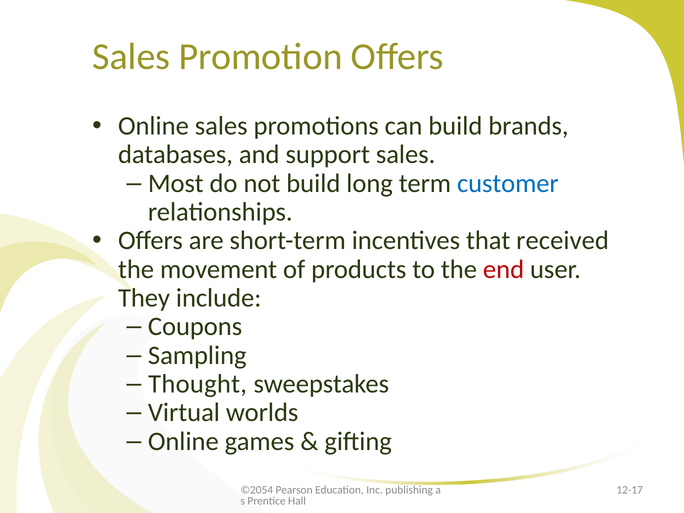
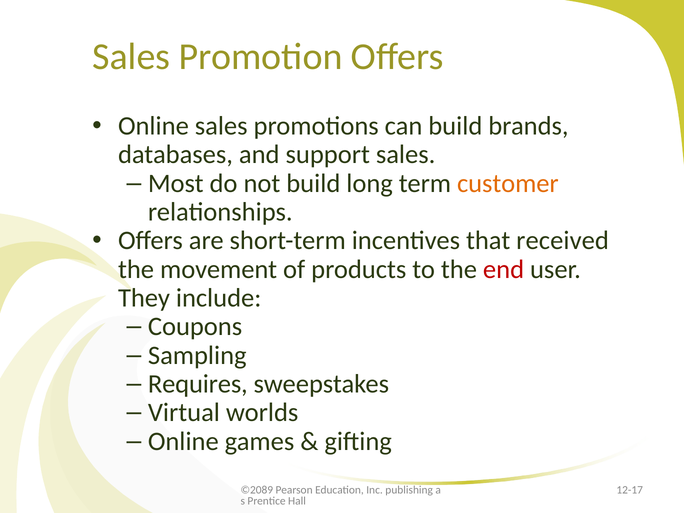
customer colour: blue -> orange
Thought: Thought -> Requires
©2054: ©2054 -> ©2089
